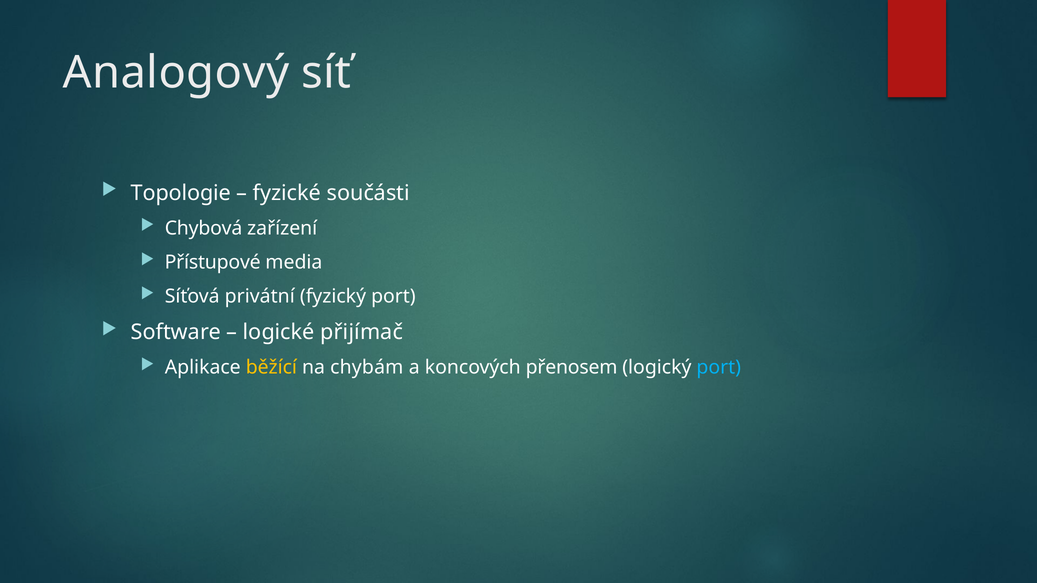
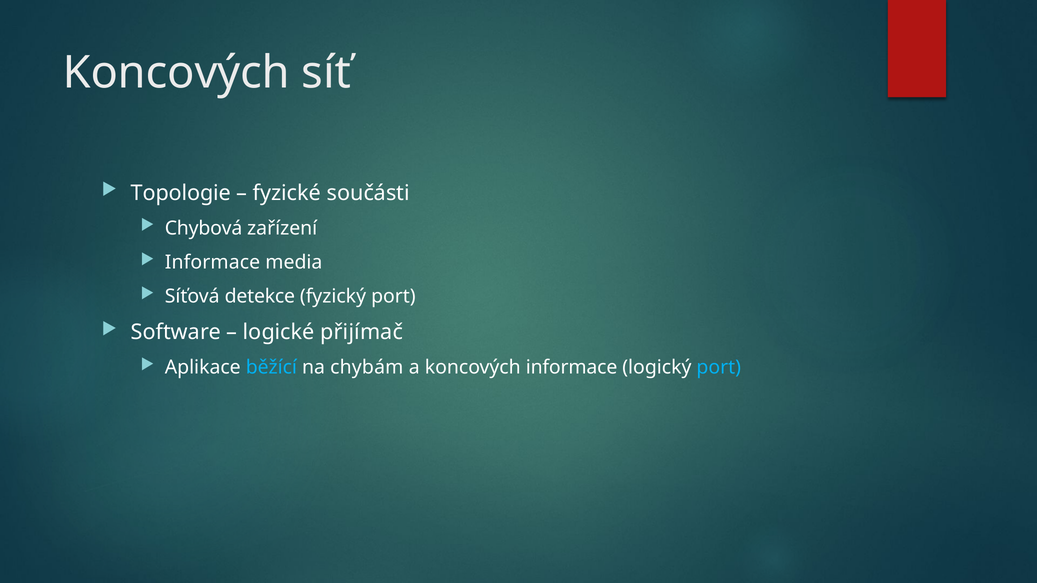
Analogový at (176, 73): Analogový -> Koncových
Přístupové at (213, 262): Přístupové -> Informace
privátní: privátní -> detekce
běžící colour: yellow -> light blue
koncových přenosem: přenosem -> informace
